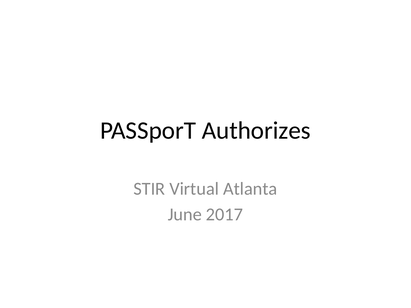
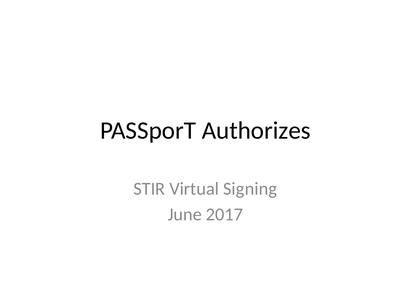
Atlanta: Atlanta -> Signing
